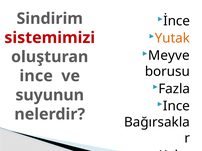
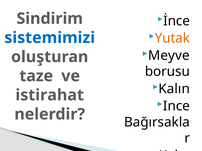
sistemimizi colour: red -> blue
ince at (36, 76): ince -> taze
Fazla at (174, 89): Fazla -> Kalın
suyunun: suyunun -> istirahat
